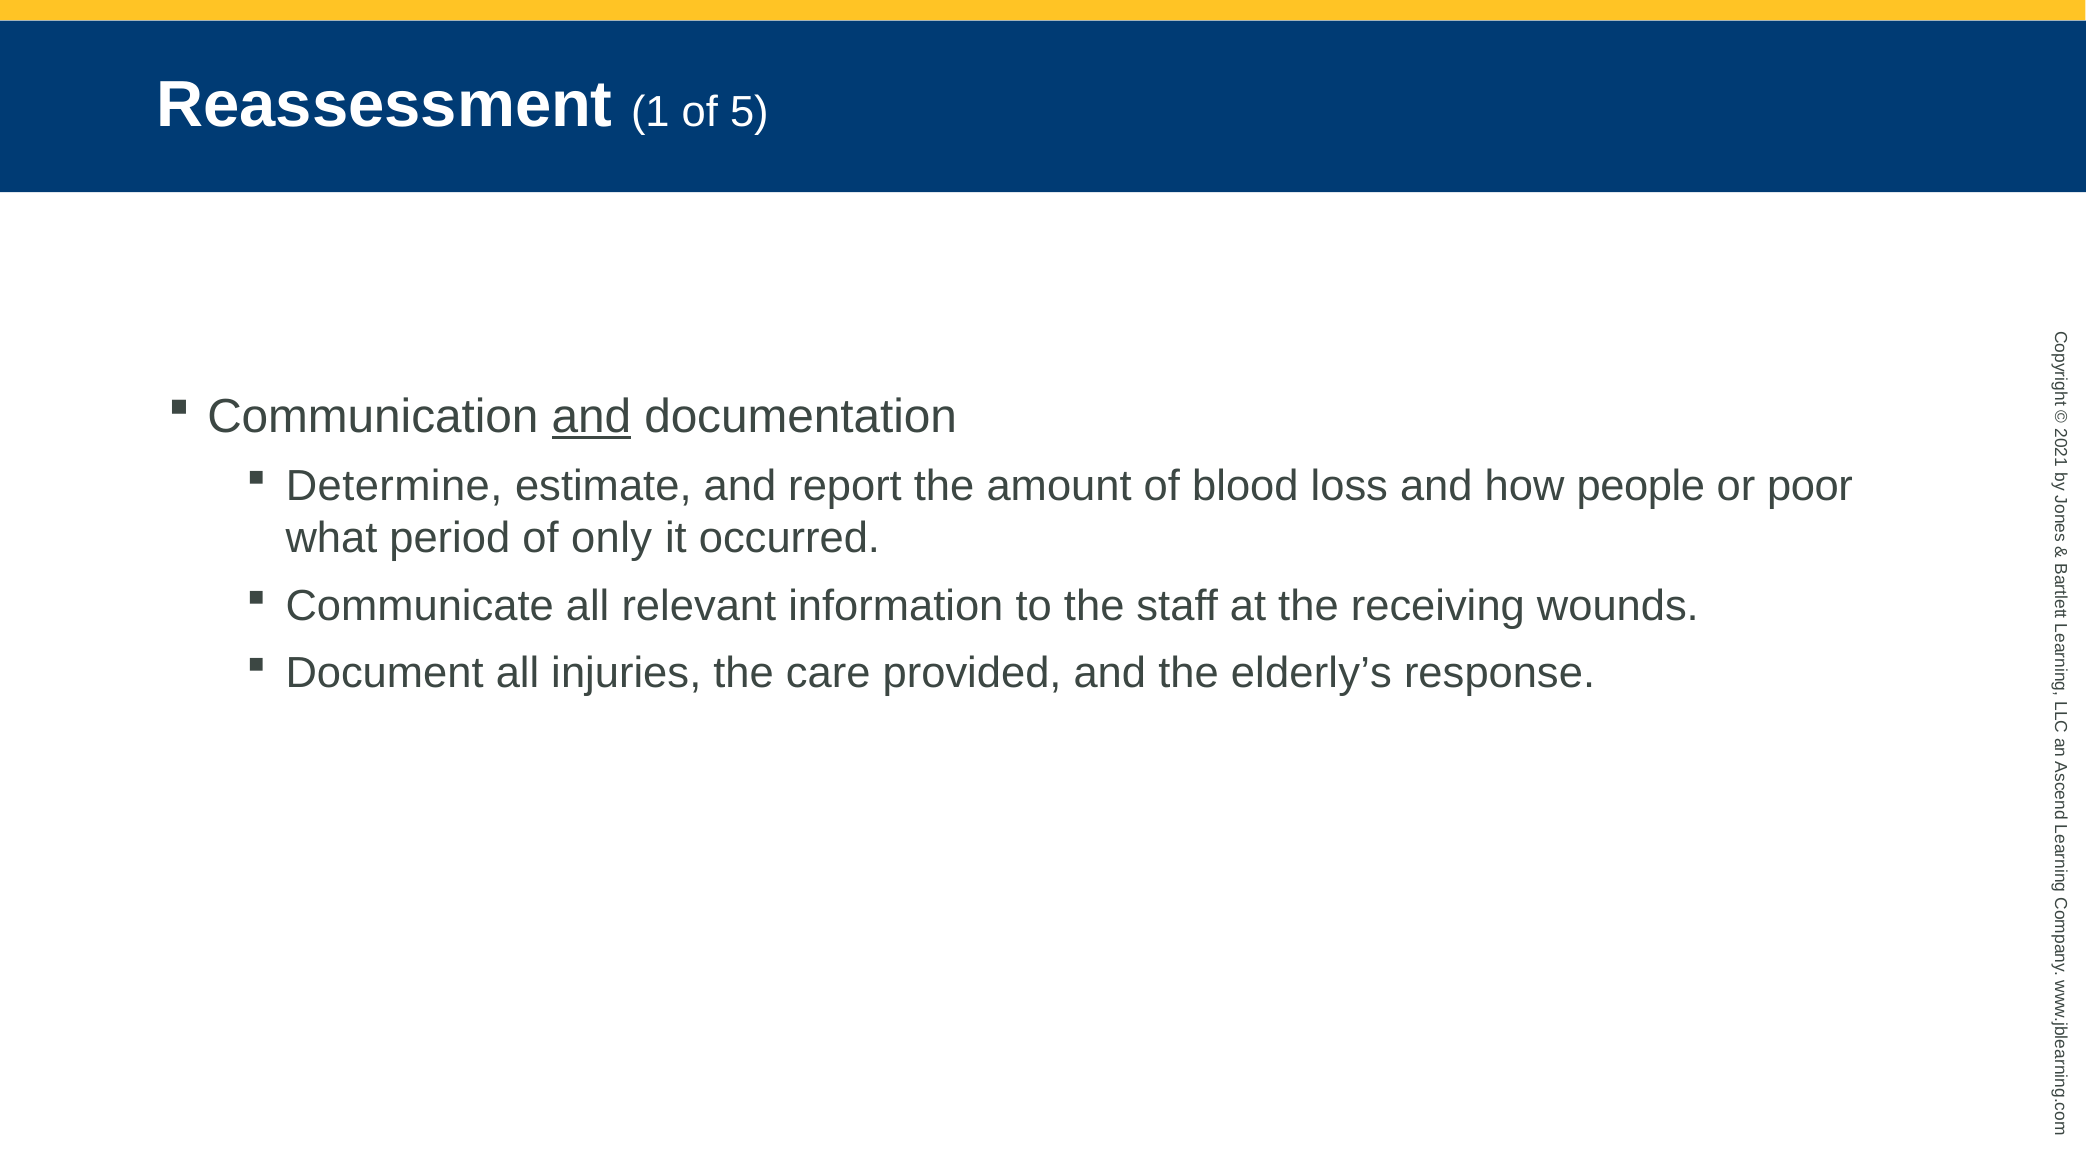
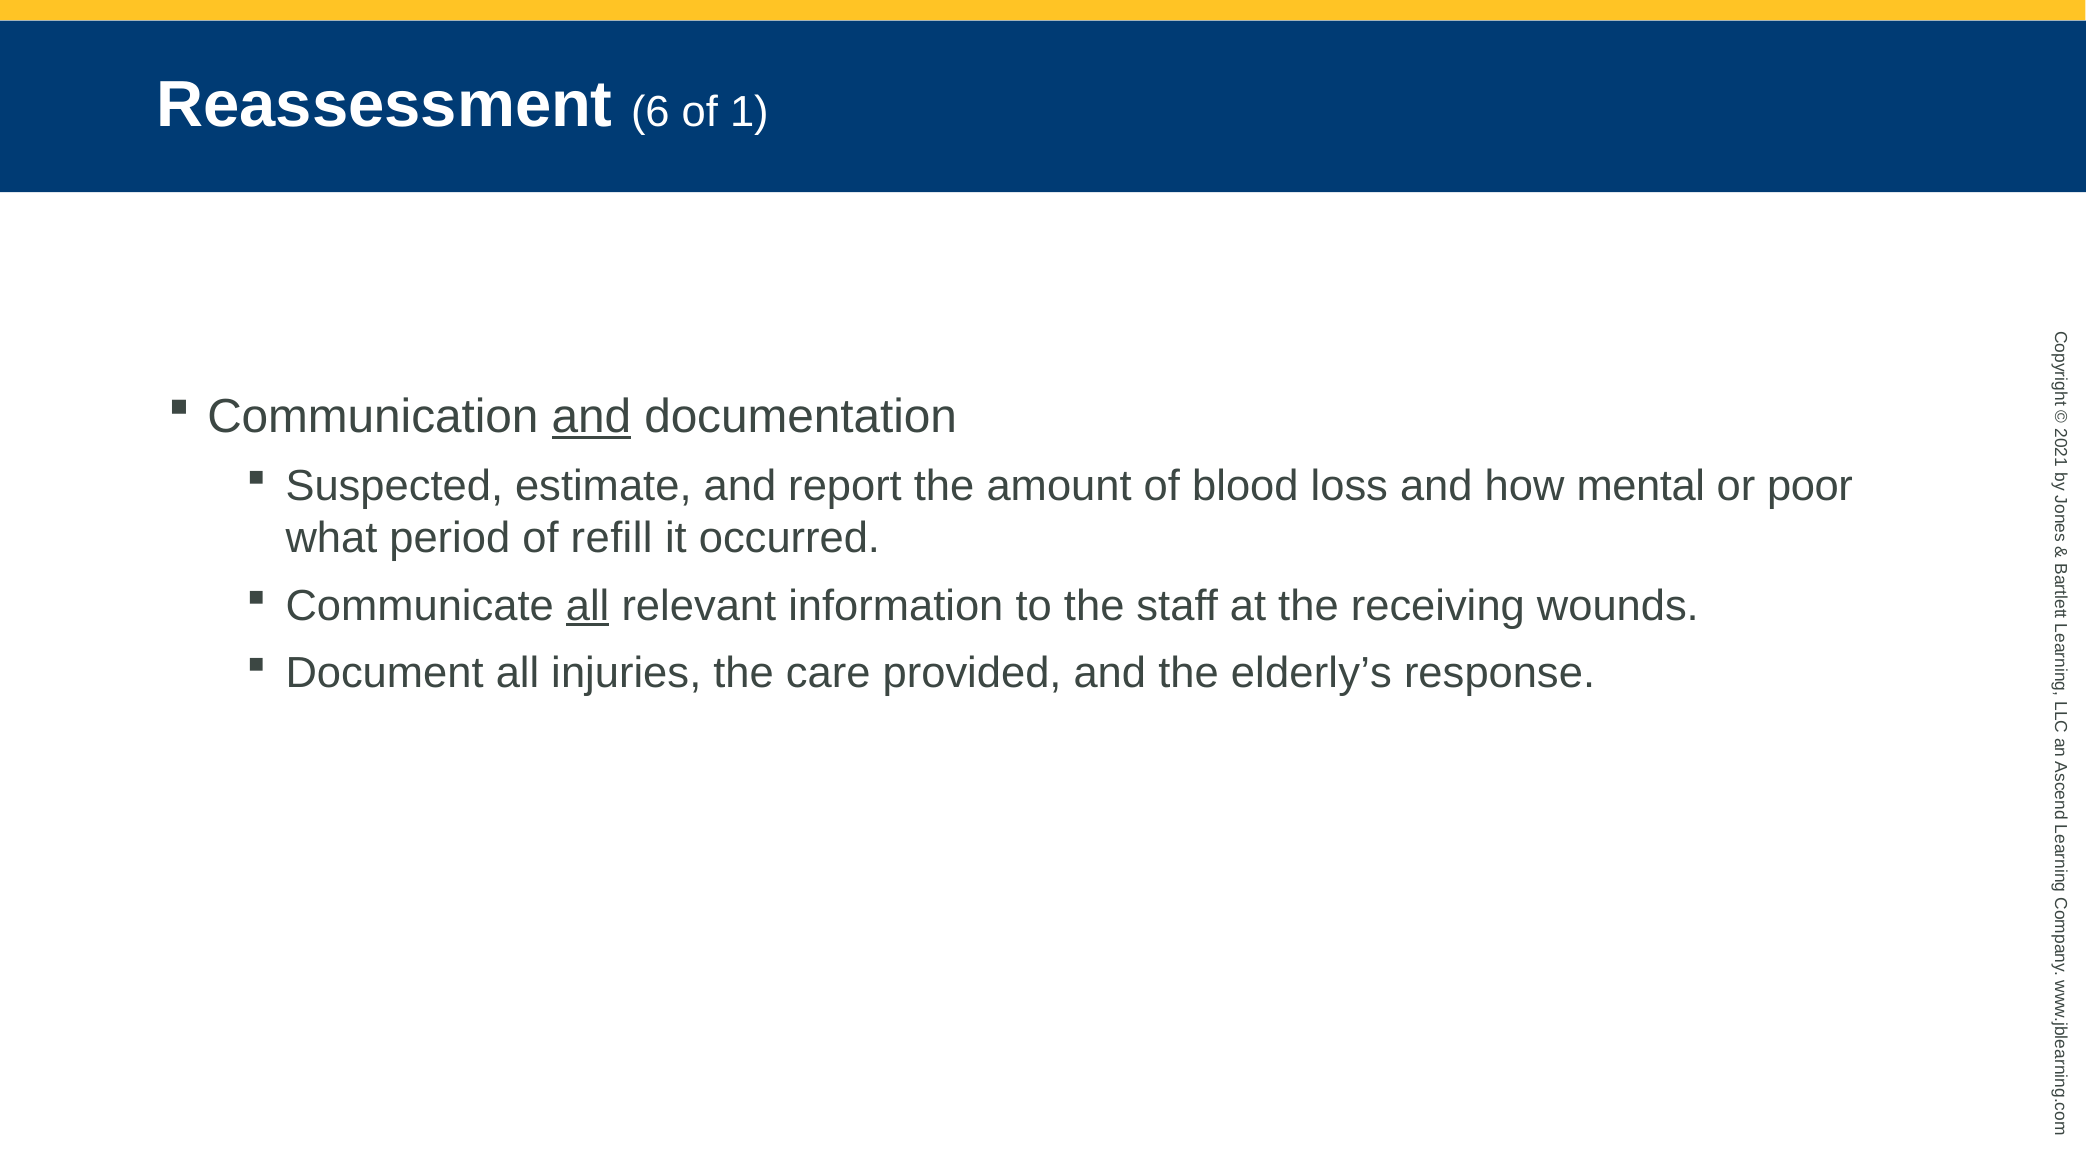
Reassessment 1: 1 -> 6
of 5: 5 -> 1
Determine: Determine -> Suspected
people: people -> mental
only: only -> refill
all at (588, 606) underline: none -> present
